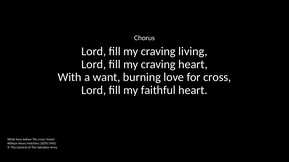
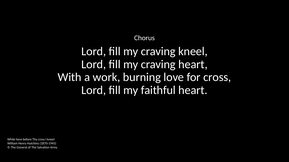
craving living: living -> kneel
want: want -> work
